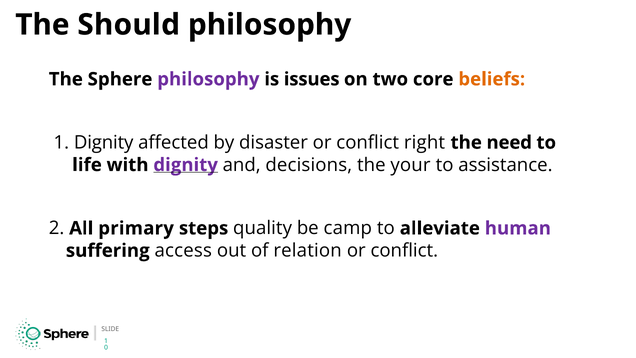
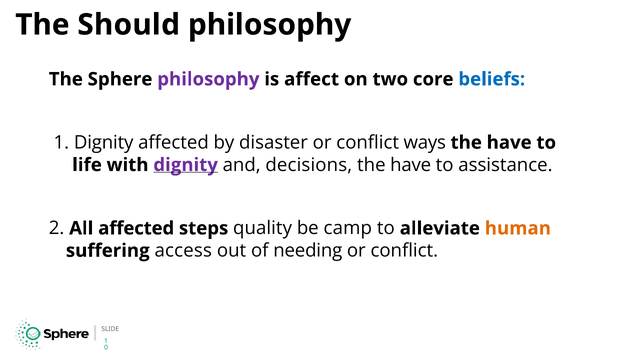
issues: issues -> affect
beliefs colour: orange -> blue
right: right -> ways
need at (509, 142): need -> have
your at (411, 165): your -> have
All primary: primary -> affected
human colour: purple -> orange
relation: relation -> needing
